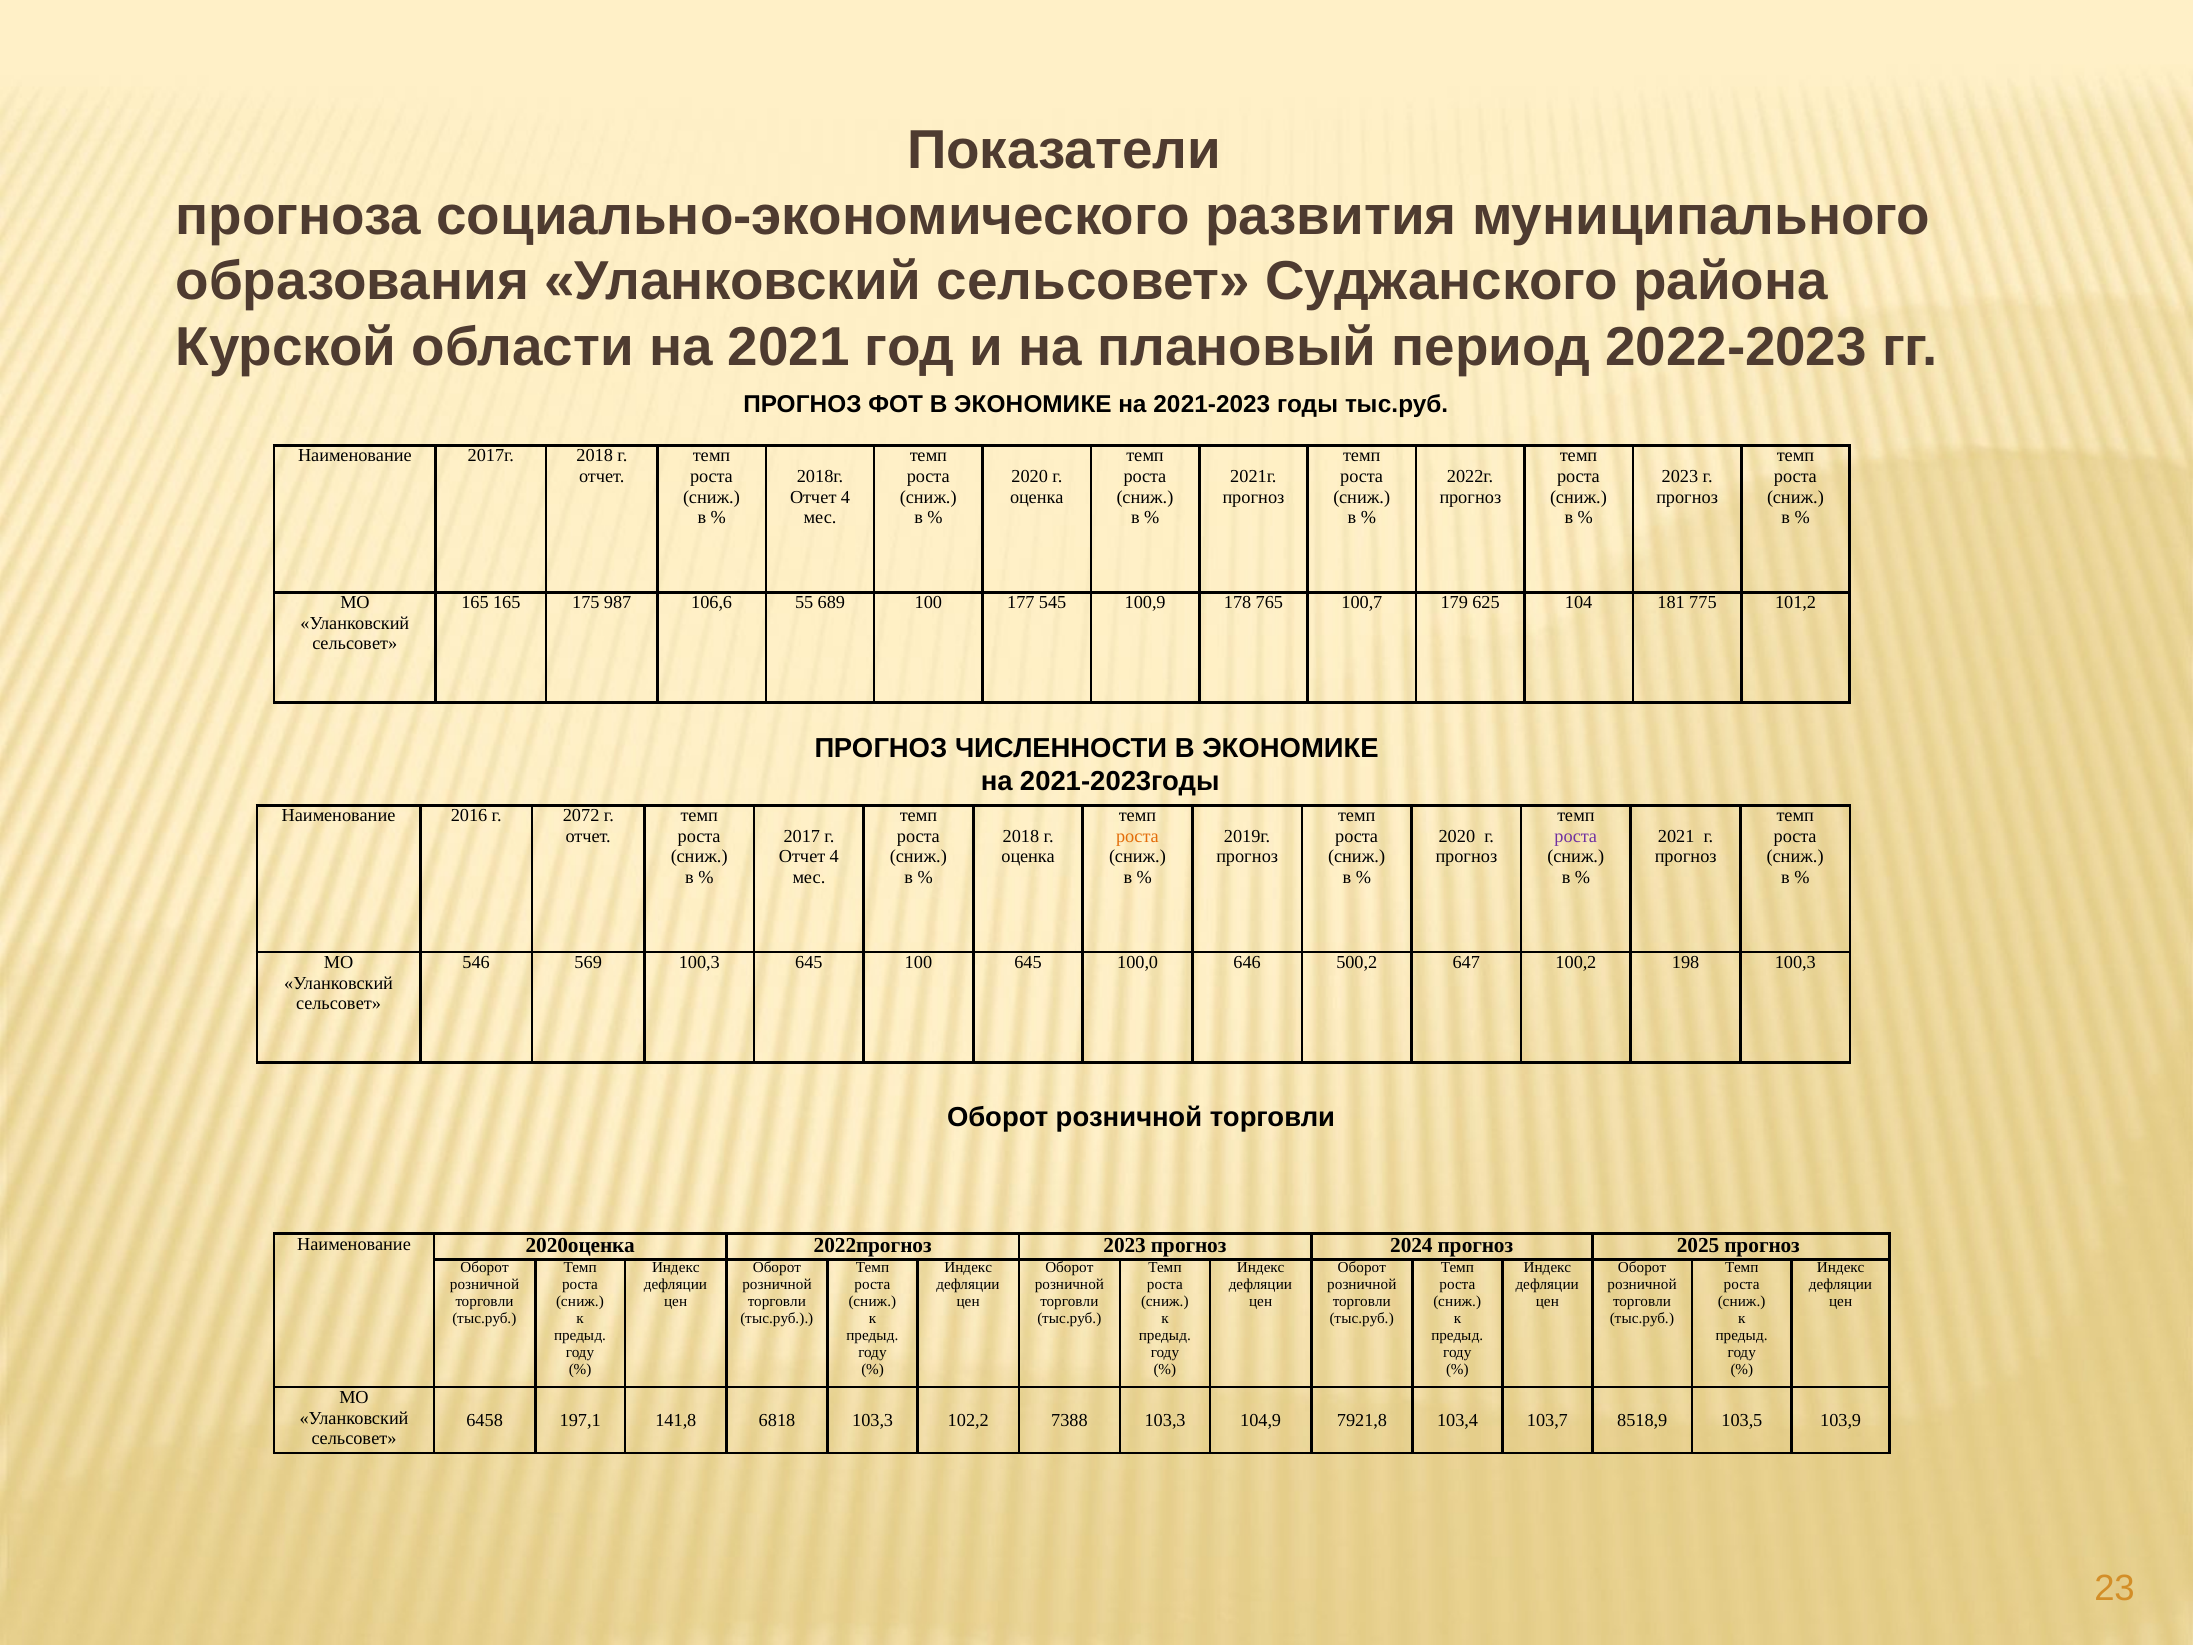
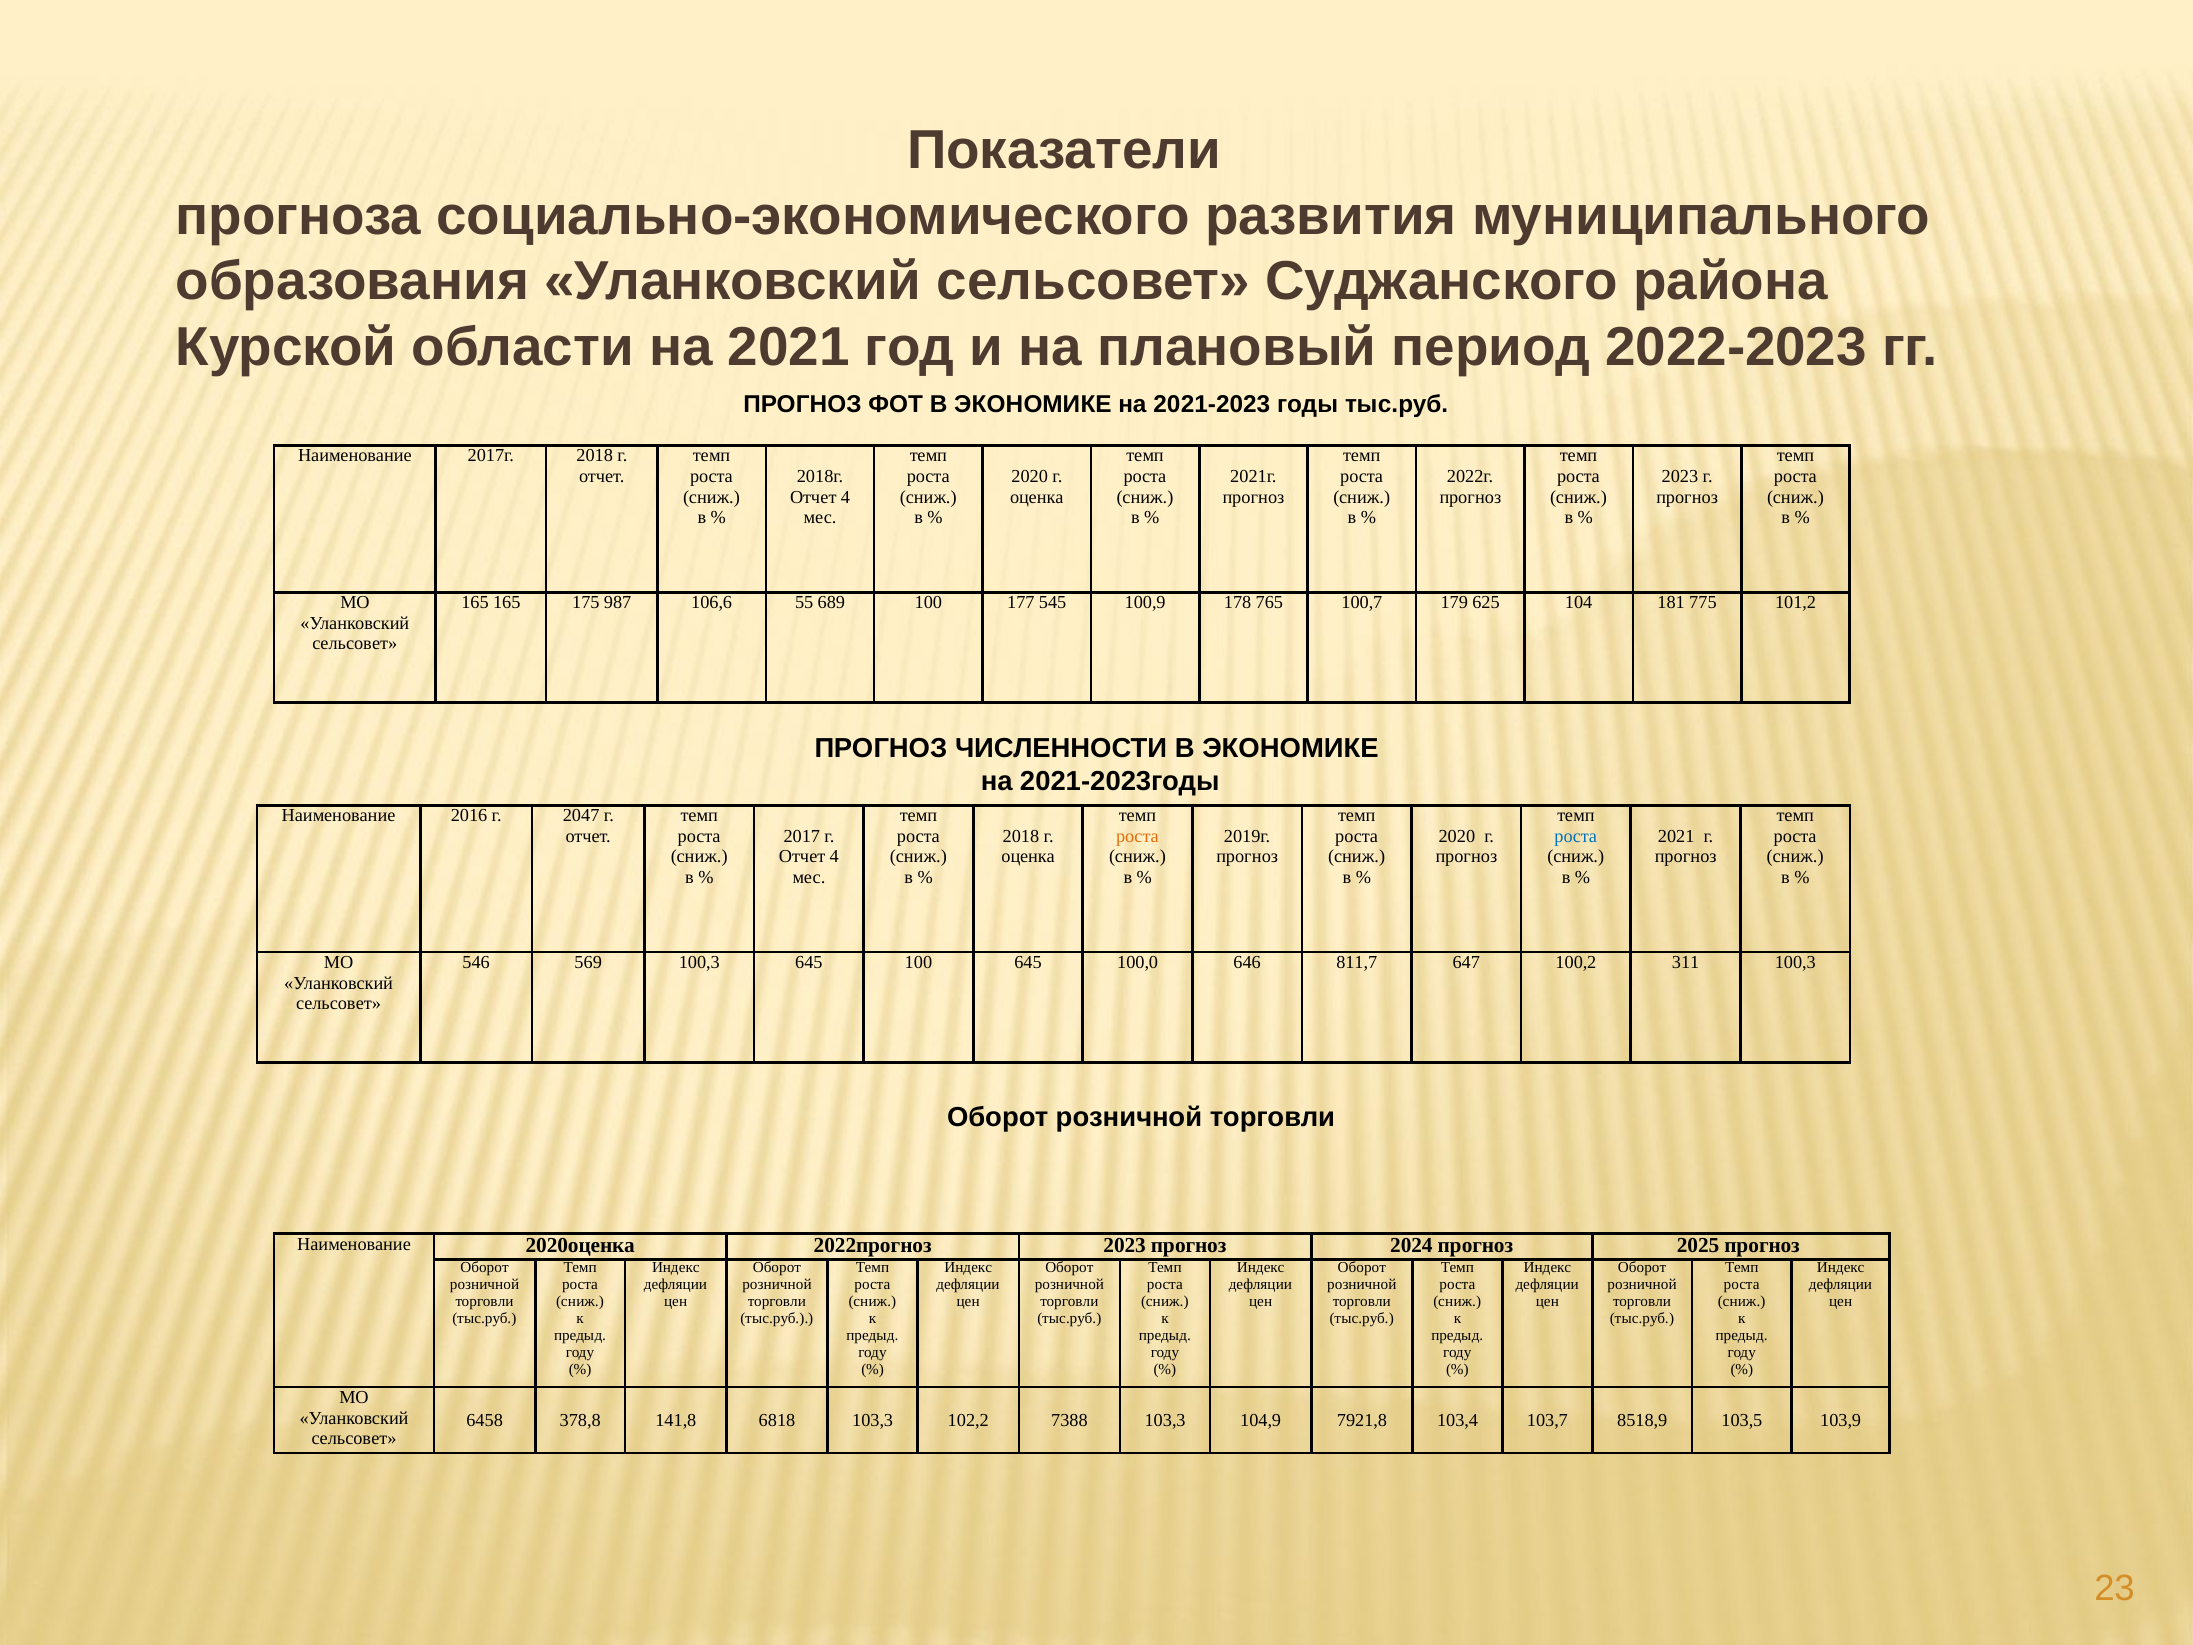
2072: 2072 -> 2047
роста at (1576, 836) colour: purple -> blue
500,2: 500,2 -> 811,7
198: 198 -> 311
197,1: 197,1 -> 378,8
